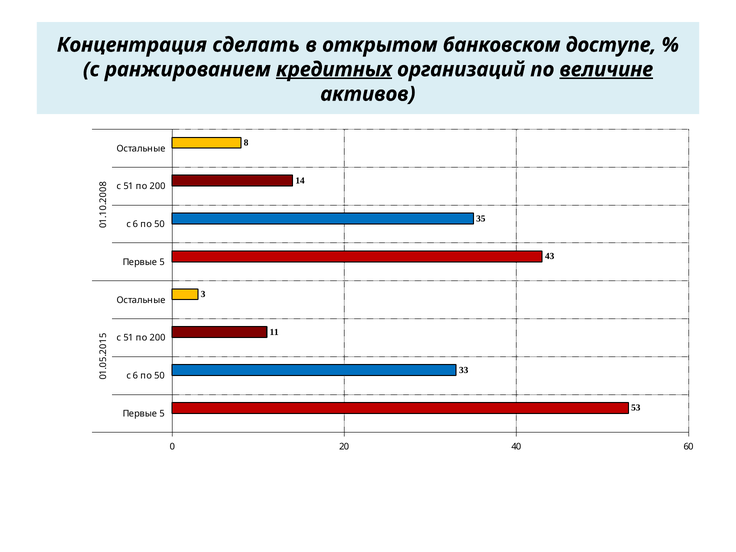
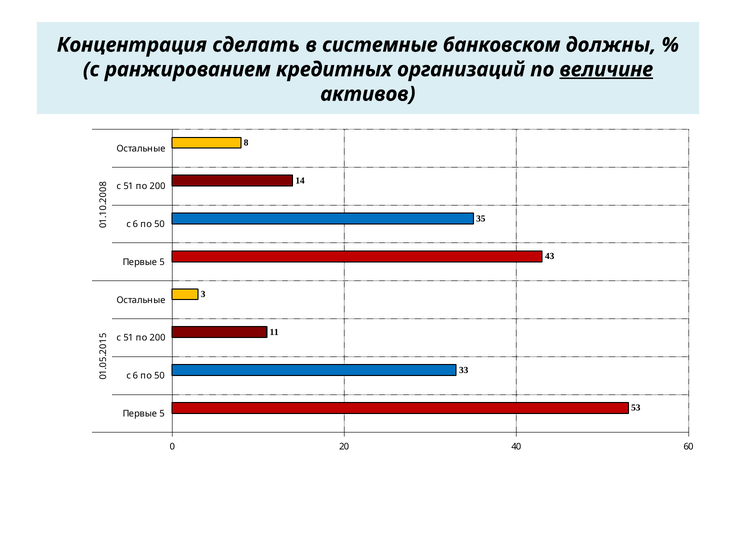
открытом: открытом -> системные
доступе: доступе -> должны
кредитных underline: present -> none
